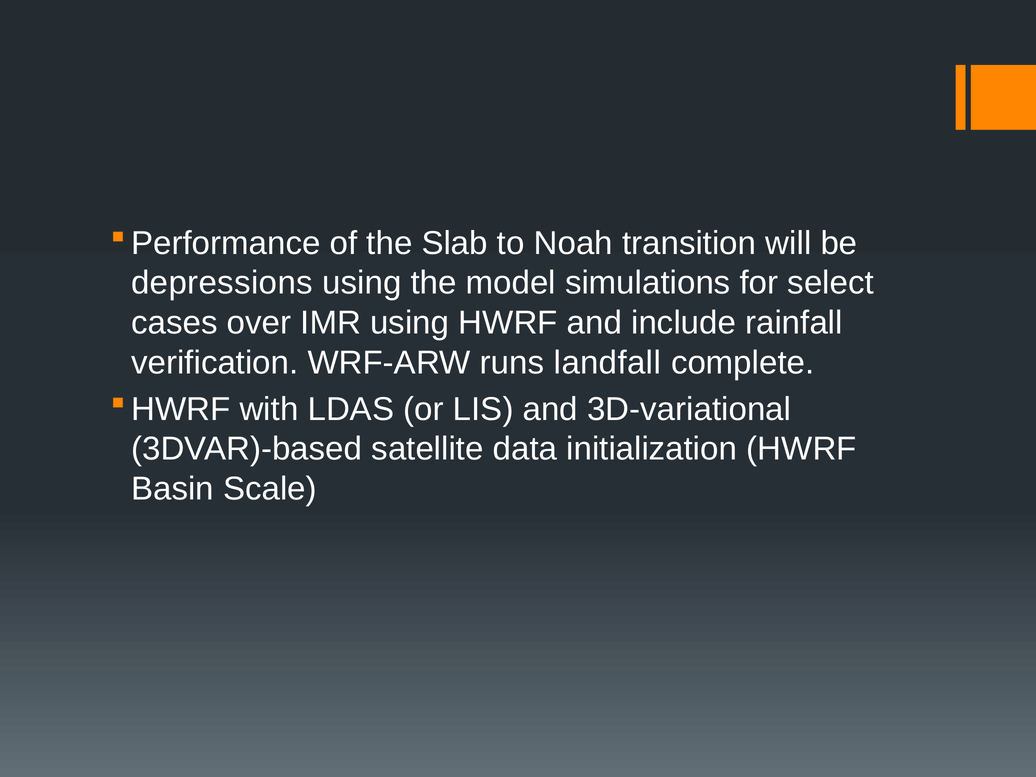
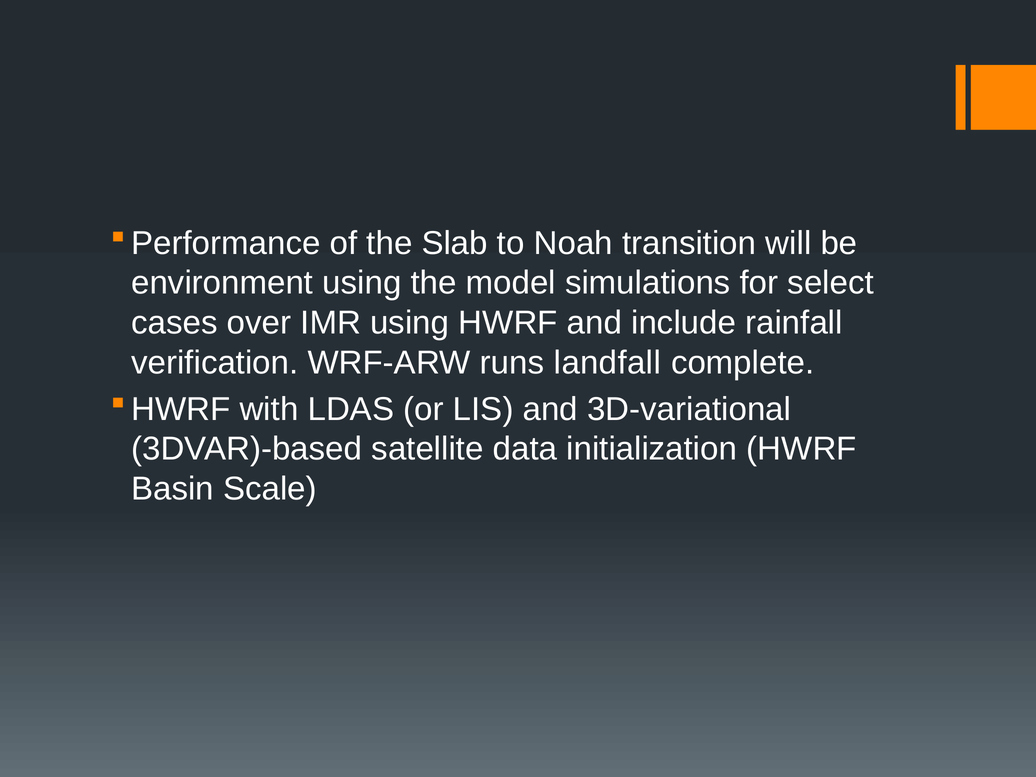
depressions: depressions -> environment
